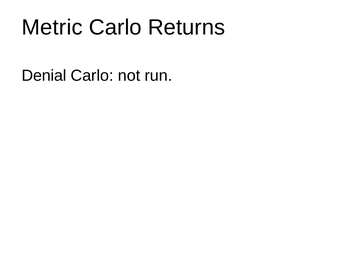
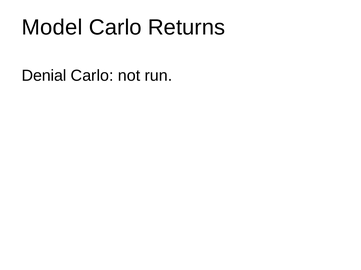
Metric: Metric -> Model
